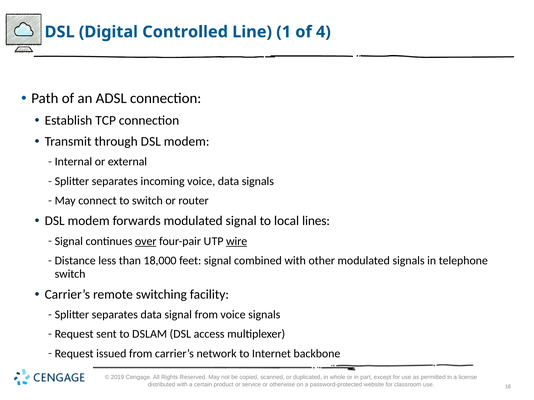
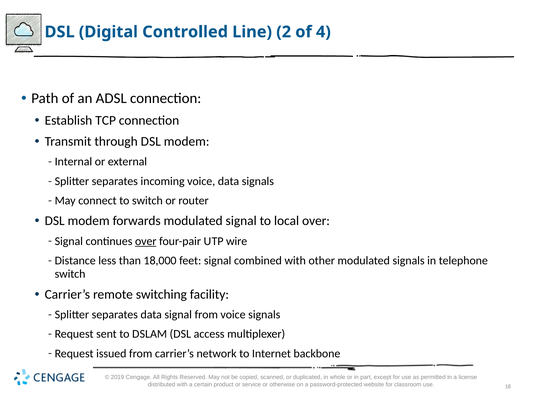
1: 1 -> 2
local lines: lines -> over
wire underline: present -> none
